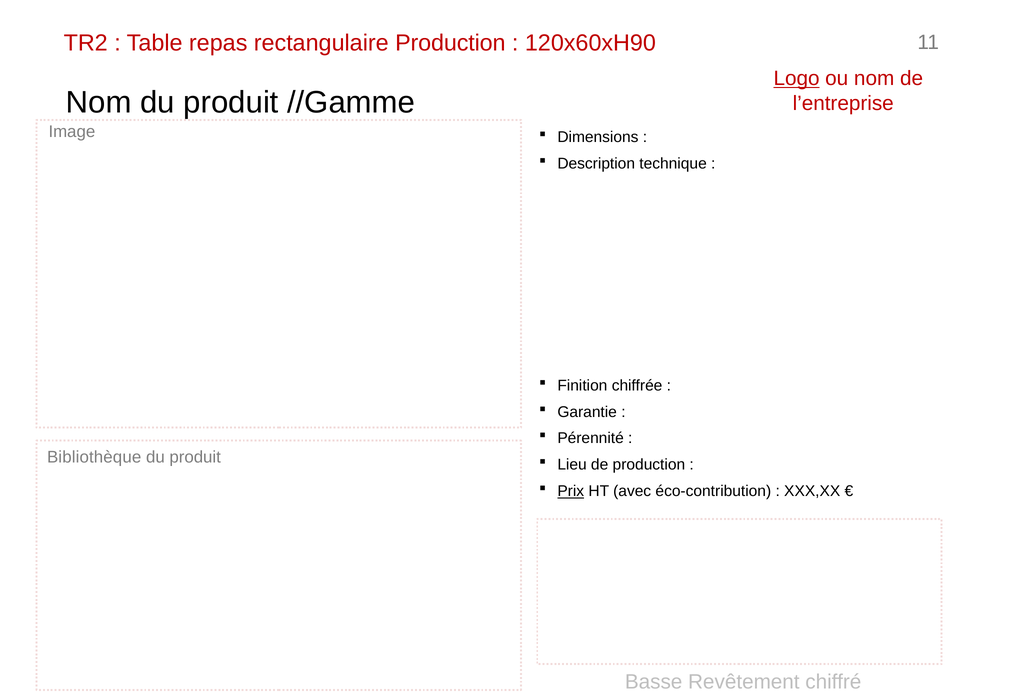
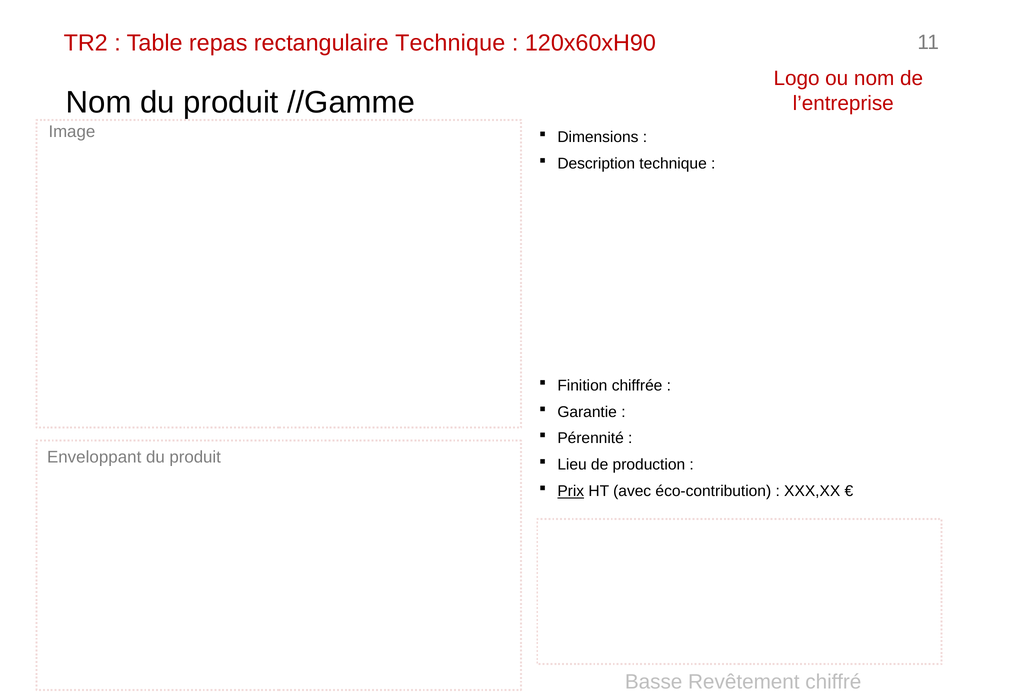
rectangulaire Production: Production -> Technique
Logo underline: present -> none
Bibliothèque: Bibliothèque -> Enveloppant
